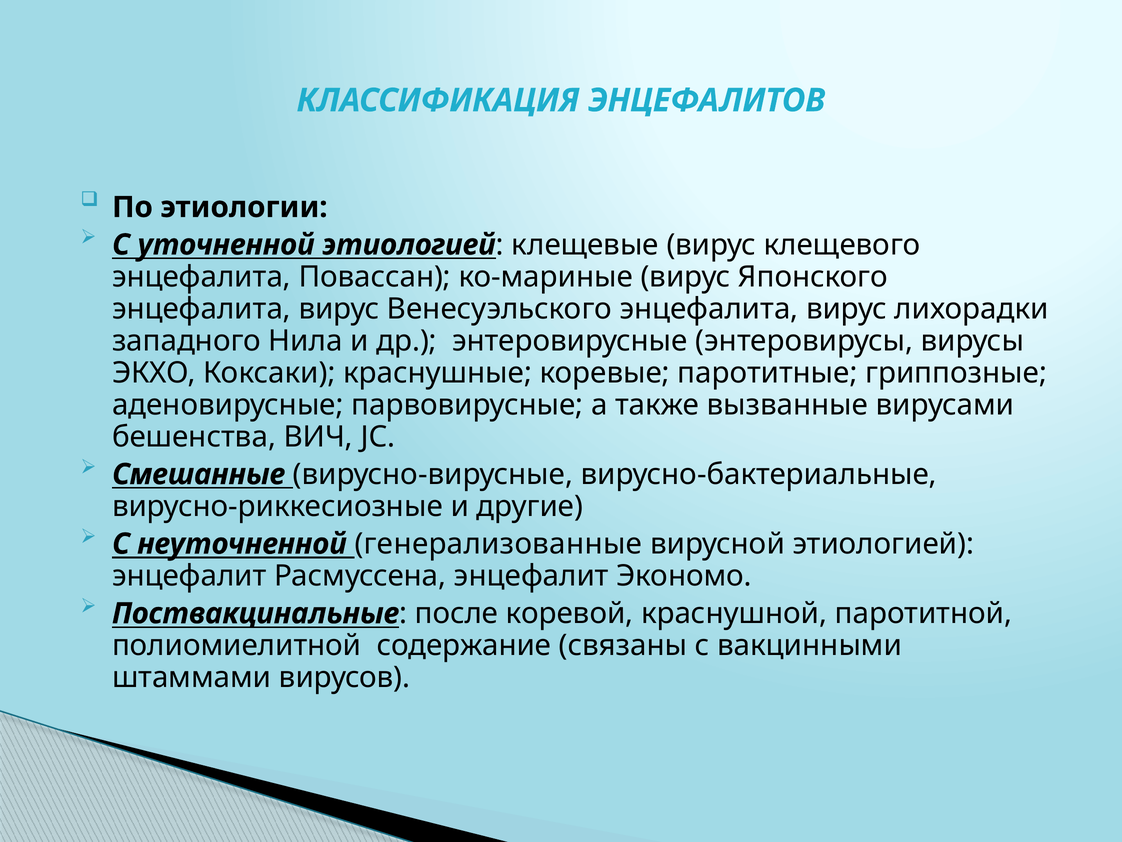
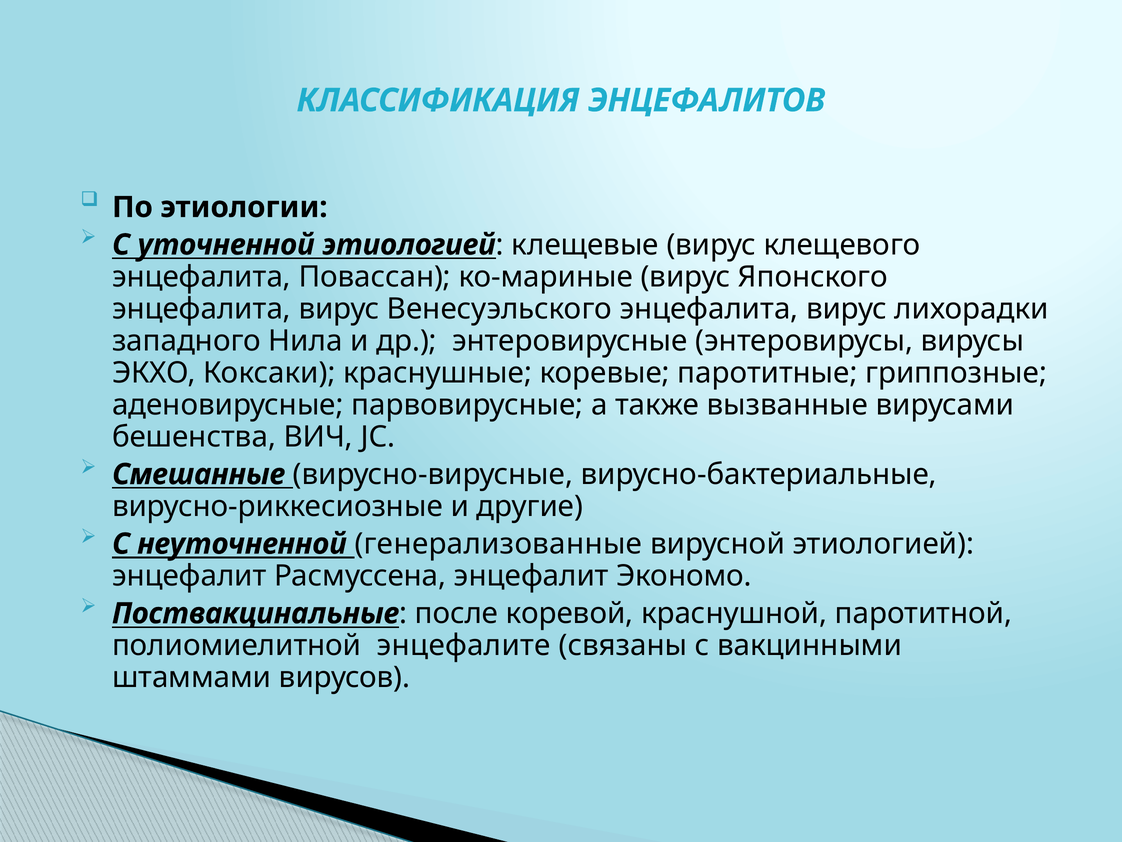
содержание: содержание -> энцефалите
